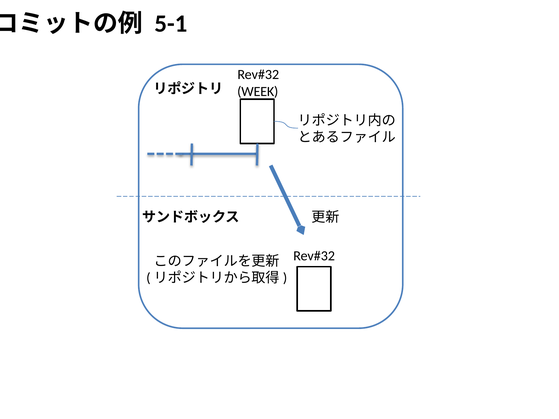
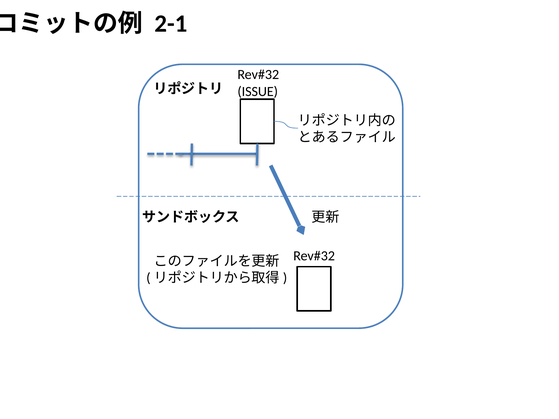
5-1: 5-1 -> 2-1
WEEK: WEEK -> ISSUE
